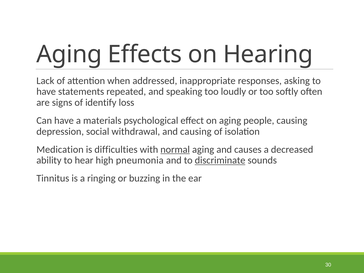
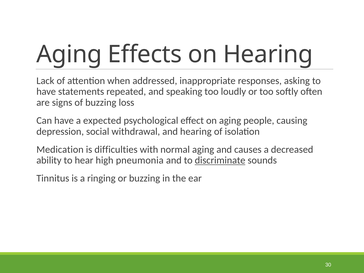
of identify: identify -> buzzing
materials: materials -> expected
and causing: causing -> hearing
normal underline: present -> none
